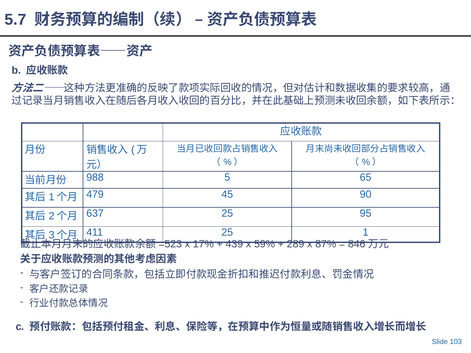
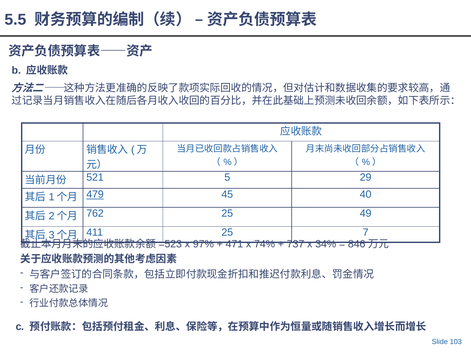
5.7: 5.7 -> 5.5
988: 988 -> 521
65: 65 -> 29
479 underline: none -> present
90: 90 -> 40
637: 637 -> 762
95: 95 -> 49
1: 1 -> 7
17%: 17% -> 97%
439: 439 -> 471
59%: 59% -> 74%
289: 289 -> 737
87%: 87% -> 34%
